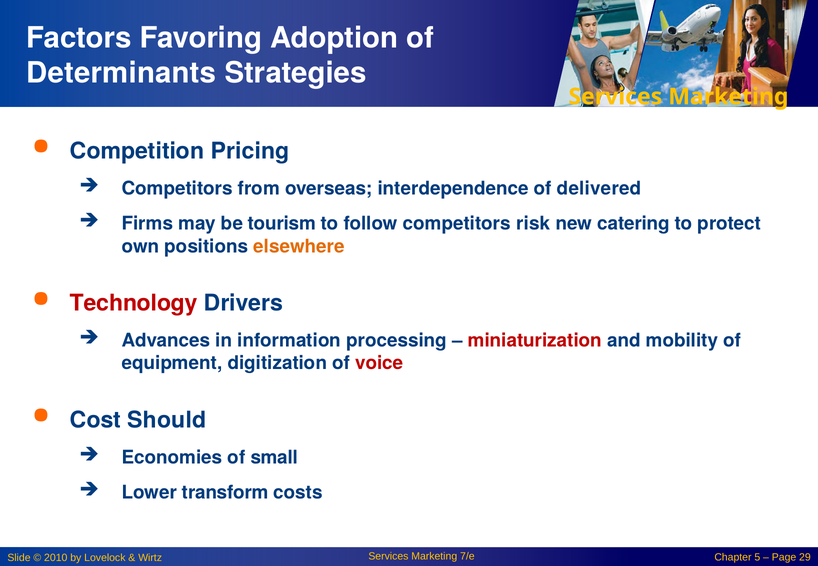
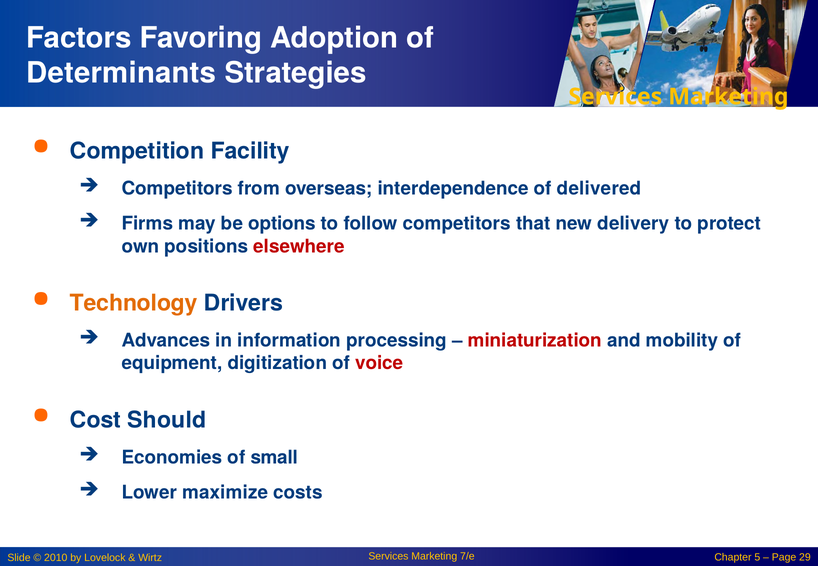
Pricing: Pricing -> Facility
tourism: tourism -> options
risk: risk -> that
catering: catering -> delivery
elsewhere colour: orange -> red
Technology colour: red -> orange
transform: transform -> maximize
